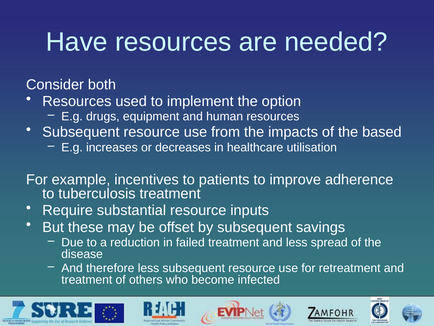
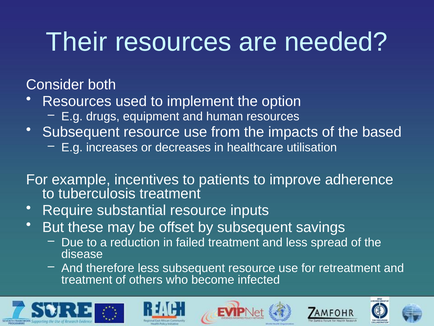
Have: Have -> Their
